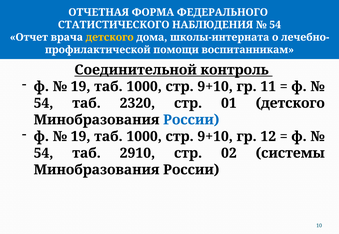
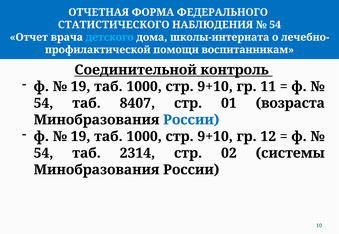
детского at (110, 37) colour: yellow -> light blue
2320: 2320 -> 8407
01 детского: детского -> возраста
2910: 2910 -> 2314
